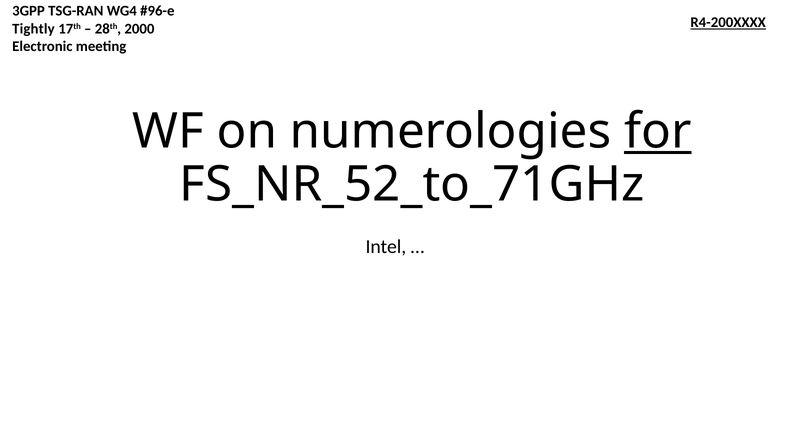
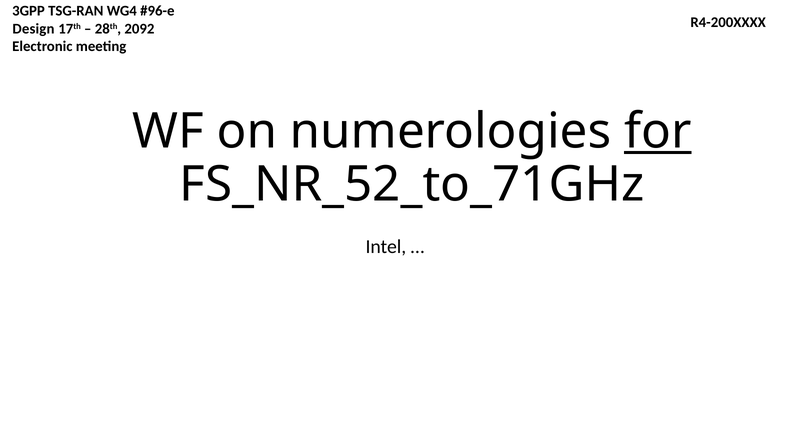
R4-200XXXX underline: present -> none
Tightly: Tightly -> Design
2000: 2000 -> 2092
